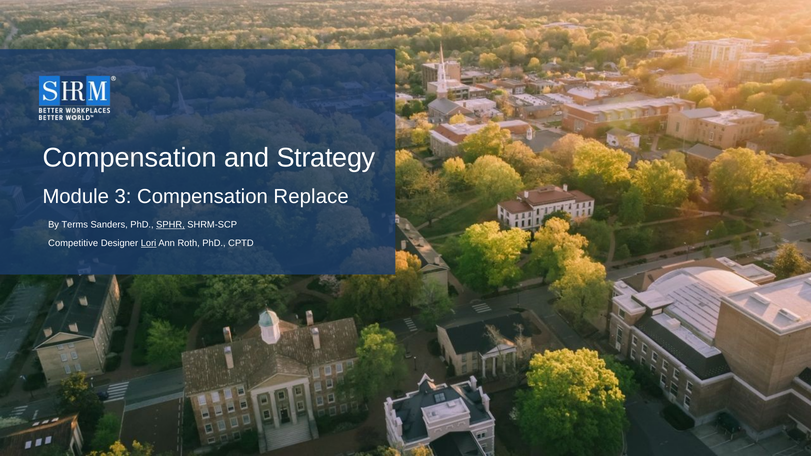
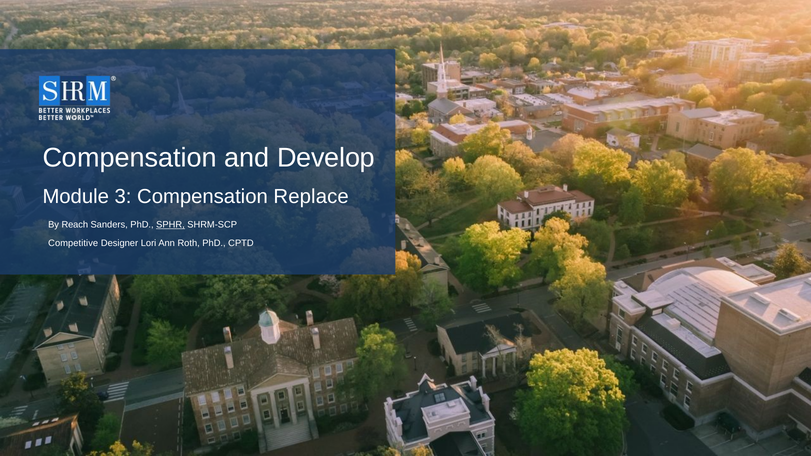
Strategy: Strategy -> Develop
Terms: Terms -> Reach
Lori underline: present -> none
